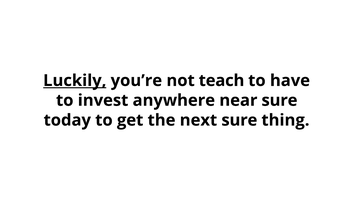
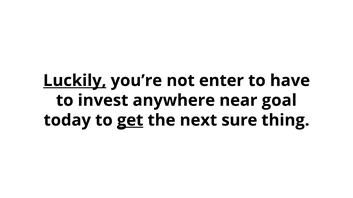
teach: teach -> enter
near sure: sure -> goal
get underline: none -> present
